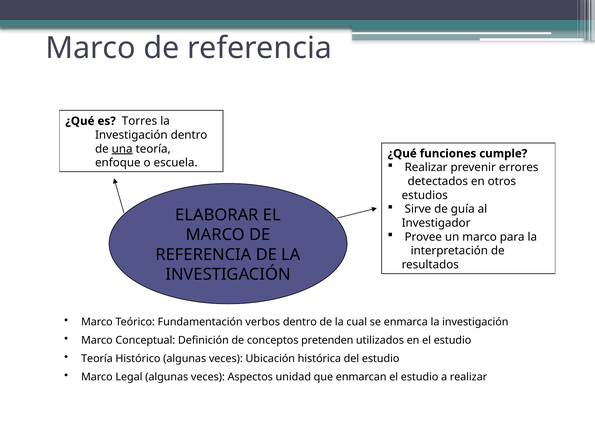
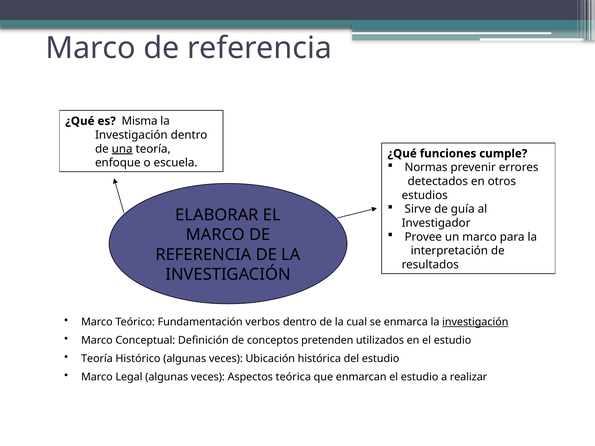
Torres: Torres -> Misma
Realizar at (426, 168): Realizar -> Normas
investigación at (475, 322) underline: none -> present
unidad: unidad -> teórica
